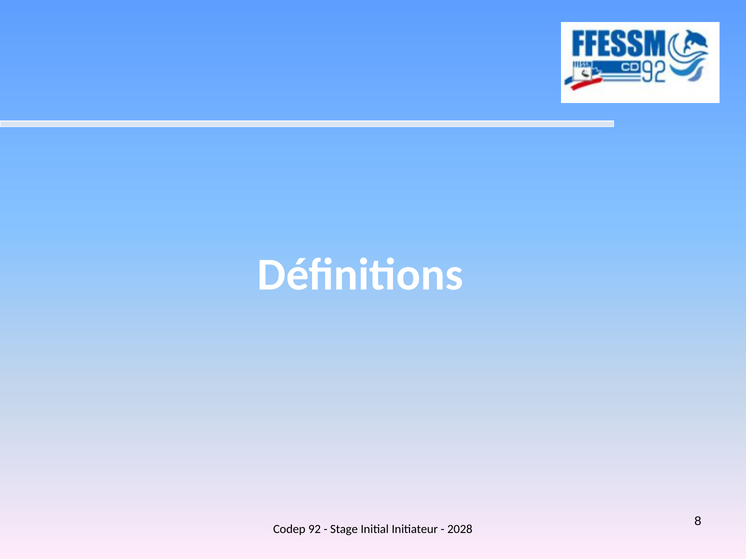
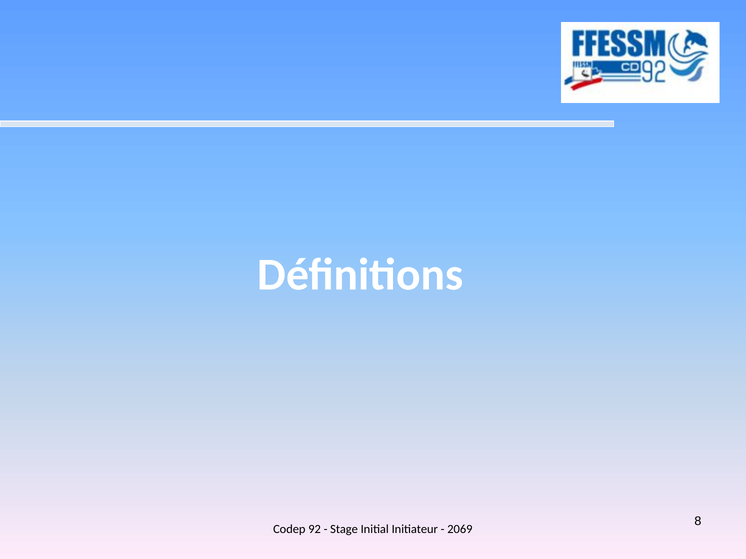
2028: 2028 -> 2069
